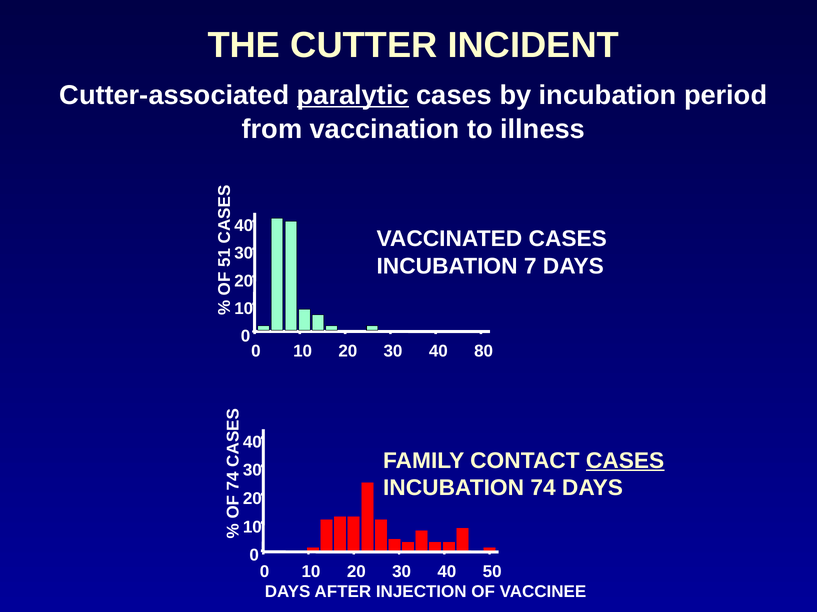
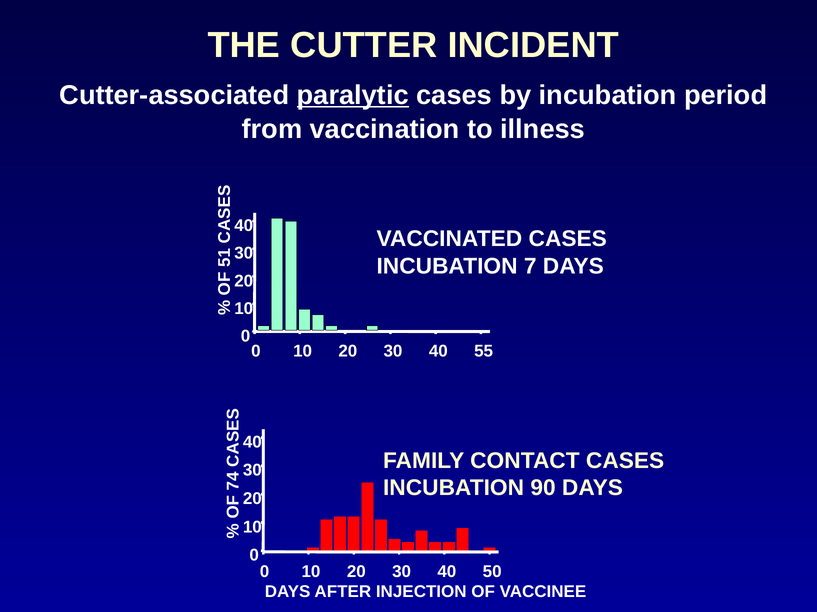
80: 80 -> 55
CASES at (625, 461) underline: present -> none
74: 74 -> 90
